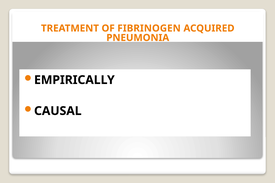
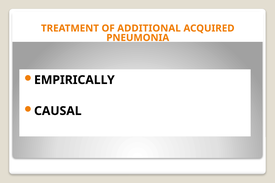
FIBRINOGEN: FIBRINOGEN -> ADDITIONAL
